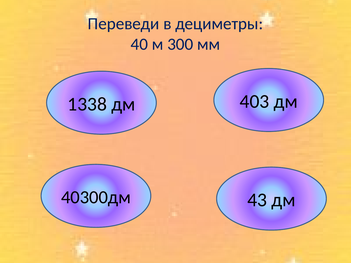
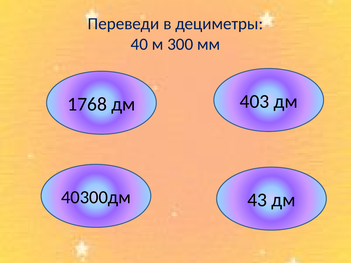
1338: 1338 -> 1768
